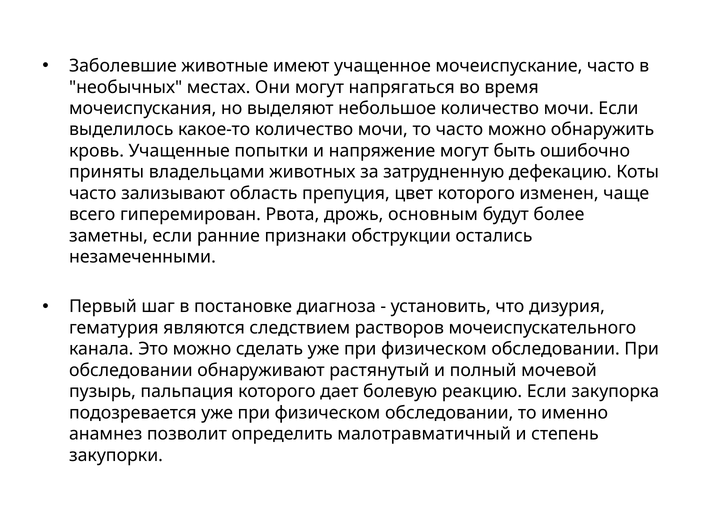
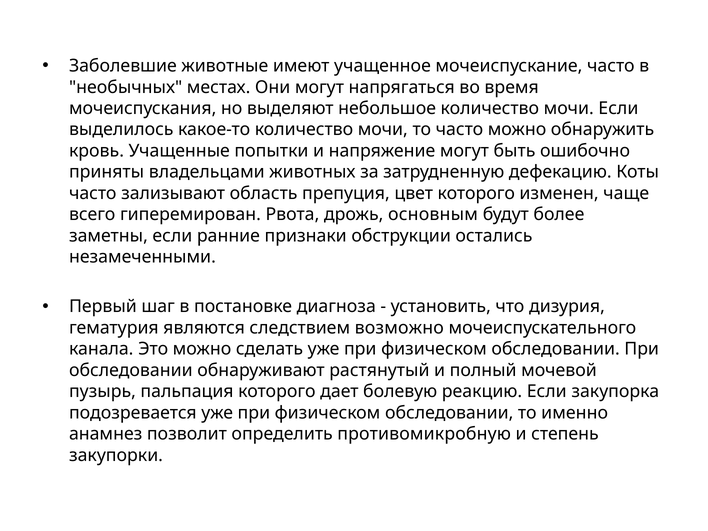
растворов: растворов -> возможно
малотравматичный: малотравматичный -> противомикробную
